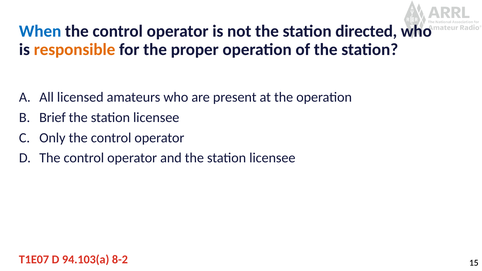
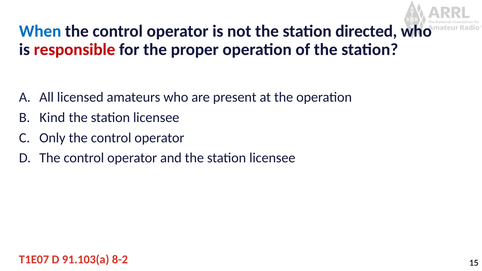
responsible colour: orange -> red
Brief: Brief -> Kind
94.103(a: 94.103(a -> 91.103(a
